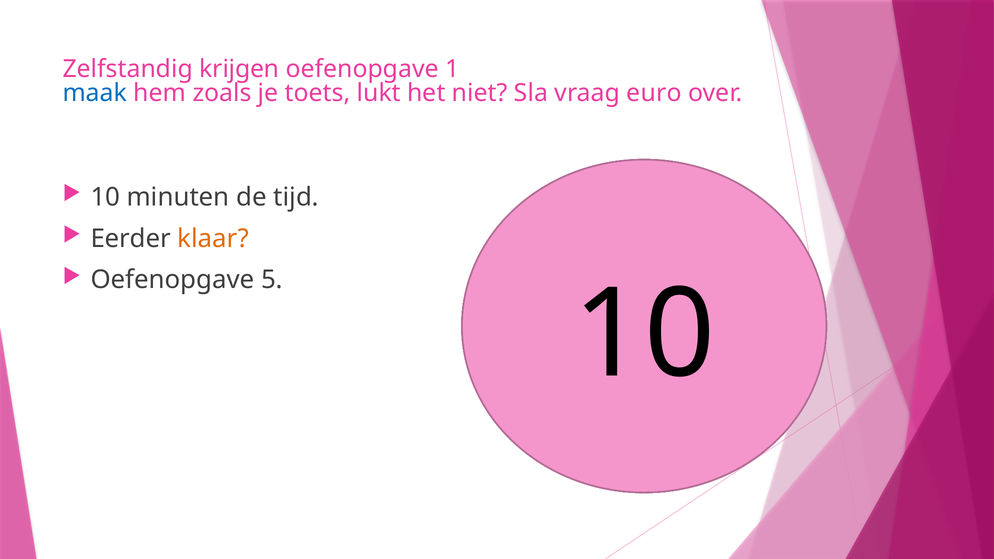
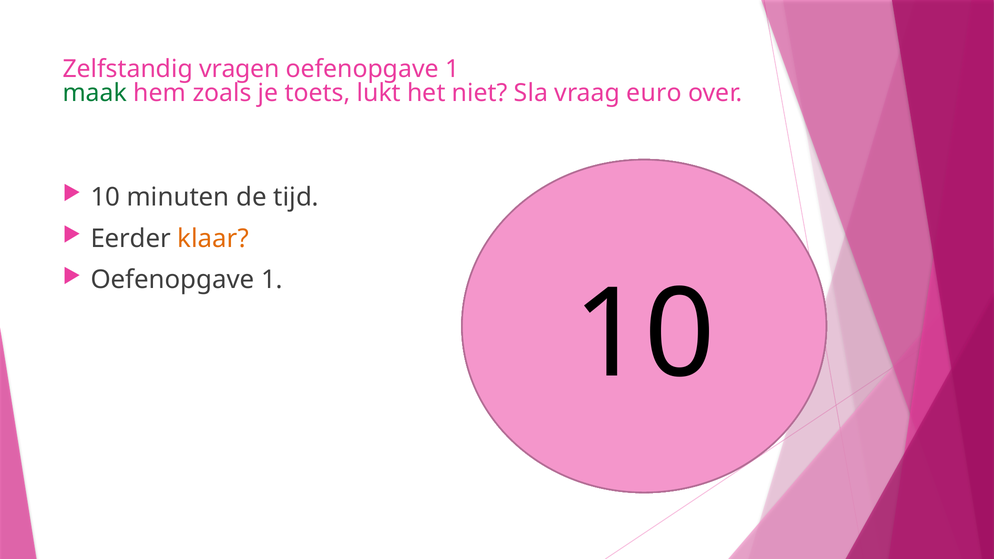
krijgen: krijgen -> vragen
maak colour: blue -> green
5 at (272, 280): 5 -> 1
